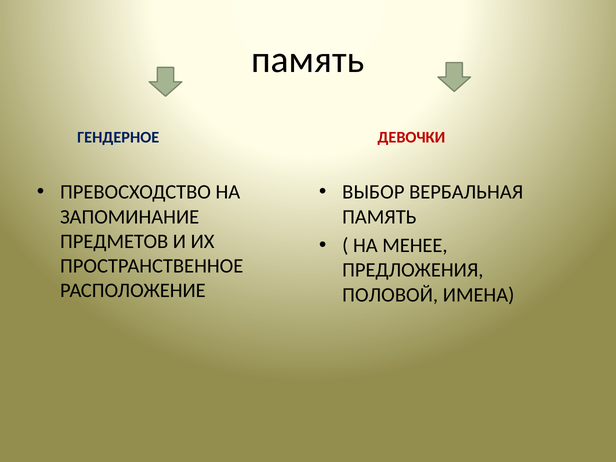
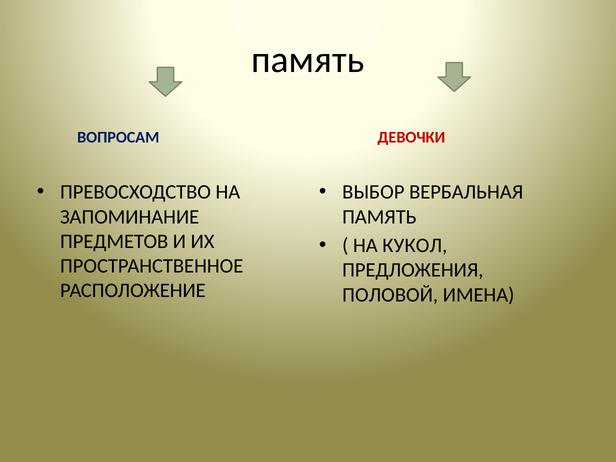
ГЕНДЕРНОЕ: ГЕНДЕРНОЕ -> ВОПРОСАМ
МЕНЕЕ: МЕНЕЕ -> КУКОЛ
